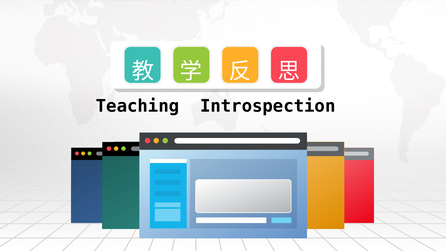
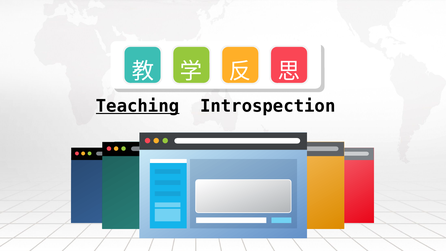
Teaching underline: none -> present
